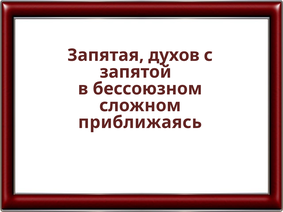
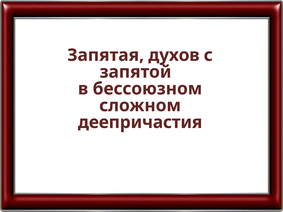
приближаясь: приближаясь -> деепричастия
